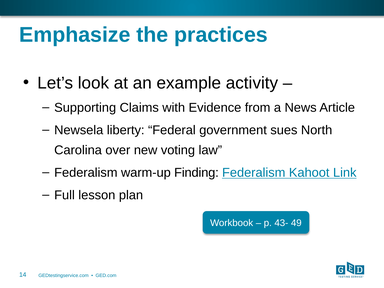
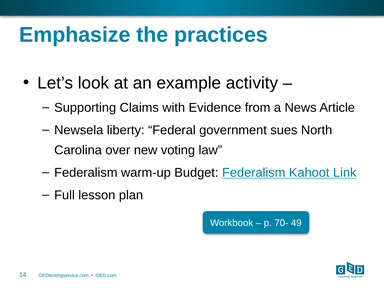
Finding: Finding -> Budget
43-: 43- -> 70-
